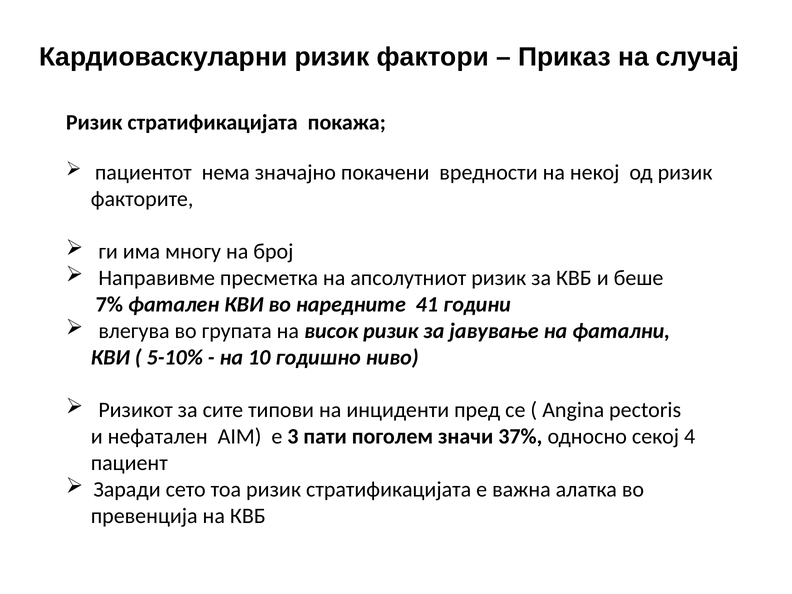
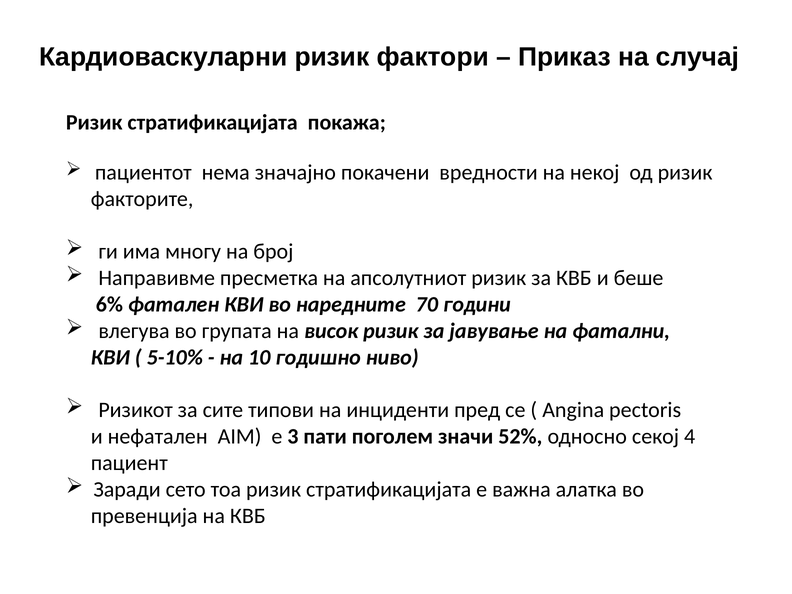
7%: 7% -> 6%
41: 41 -> 70
37%: 37% -> 52%
